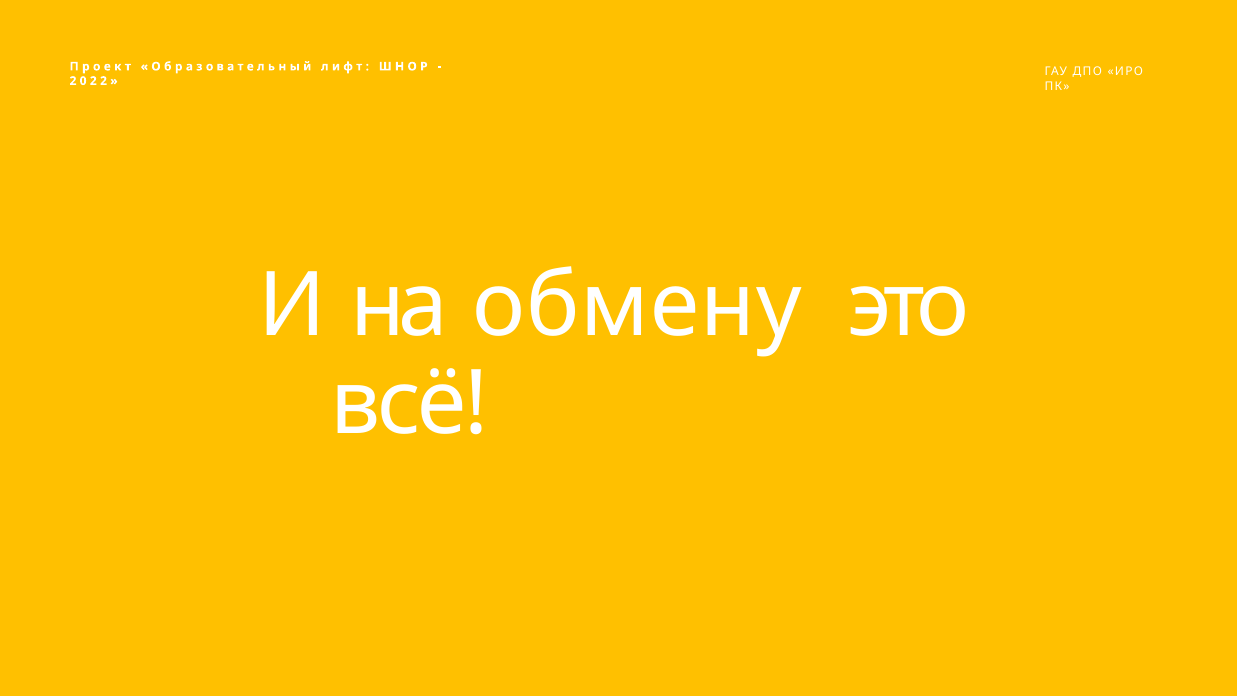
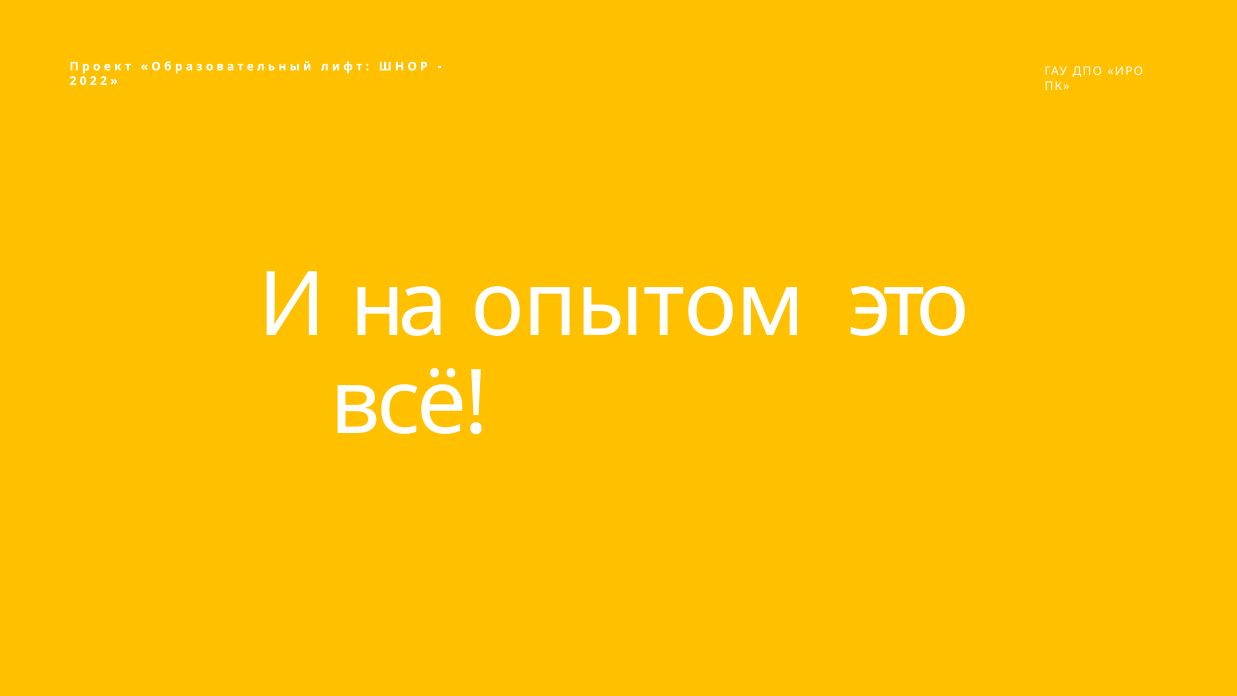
обмену: обмену -> опытом
